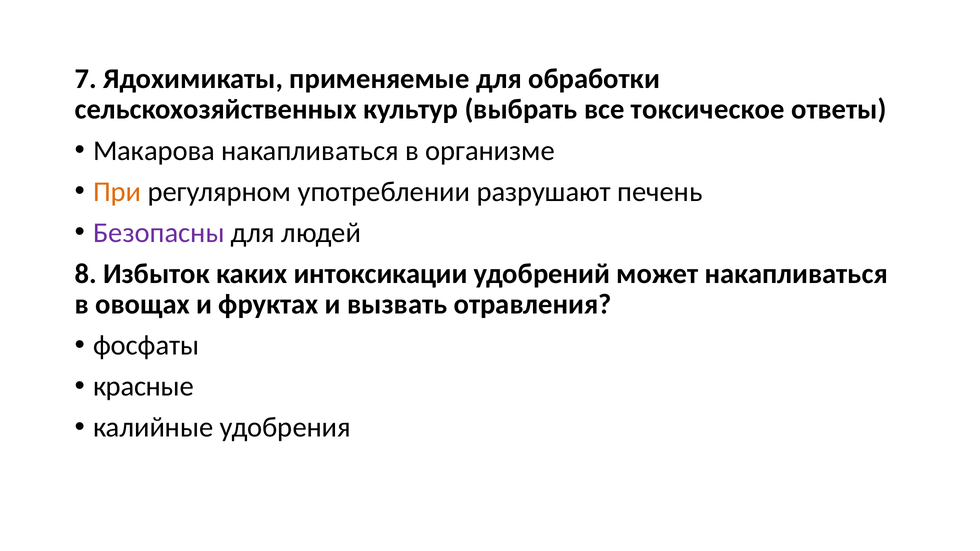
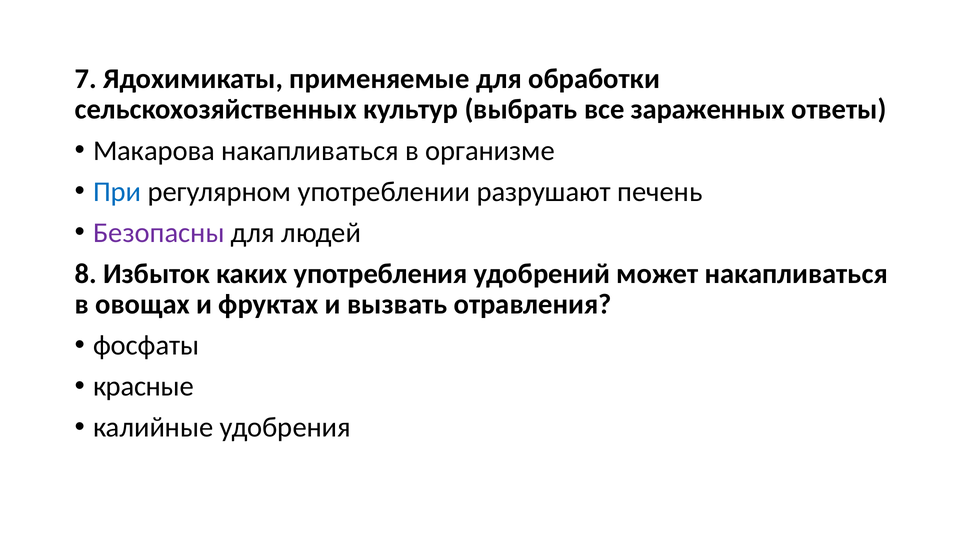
токсическое: токсическое -> зараженных
При colour: orange -> blue
интоксикации: интоксикации -> употребления
